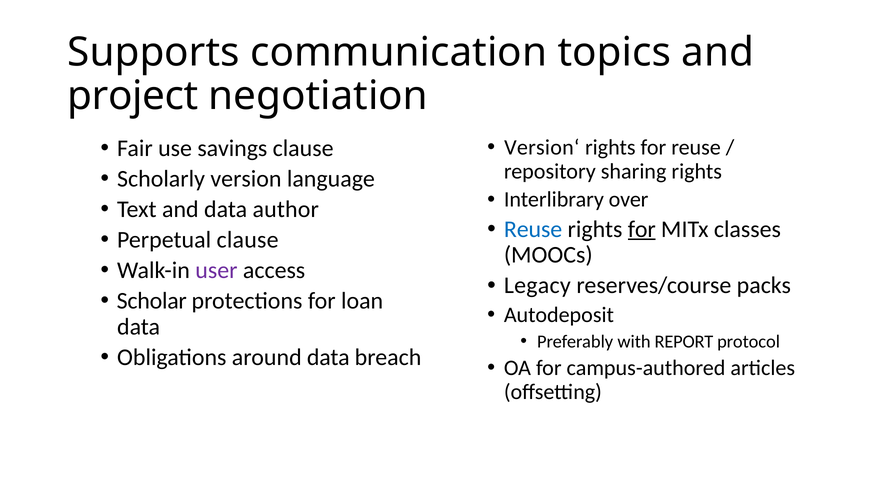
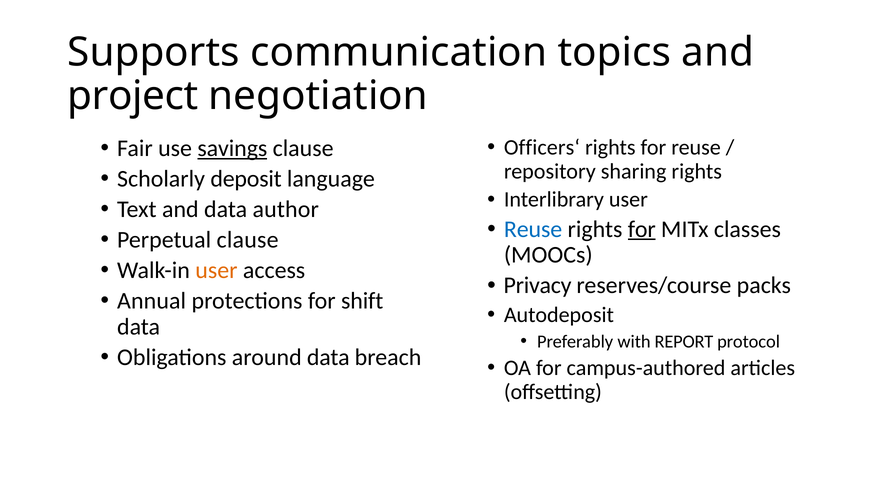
Version‘: Version‘ -> Officers‘
savings underline: none -> present
version: version -> deposit
Interlibrary over: over -> user
user at (216, 271) colour: purple -> orange
Legacy: Legacy -> Privacy
Scholar: Scholar -> Annual
loan: loan -> shift
